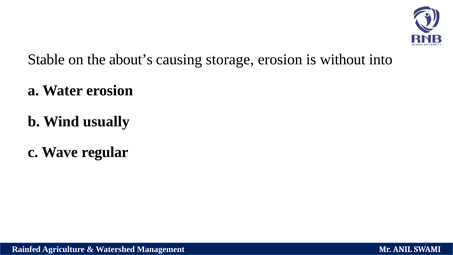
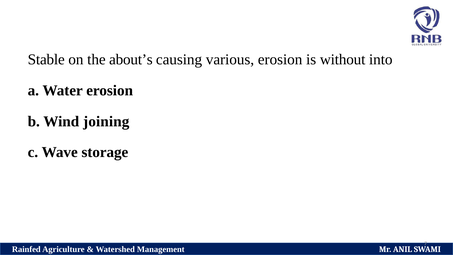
storage: storage -> various
usually: usually -> joining
regular: regular -> storage
